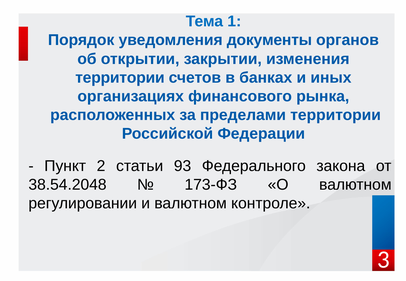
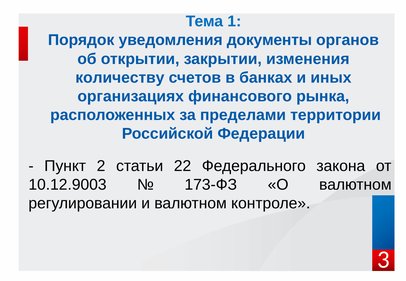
территории at (120, 78): территории -> количеству
93: 93 -> 22
38.54.2048: 38.54.2048 -> 10.12.9003
